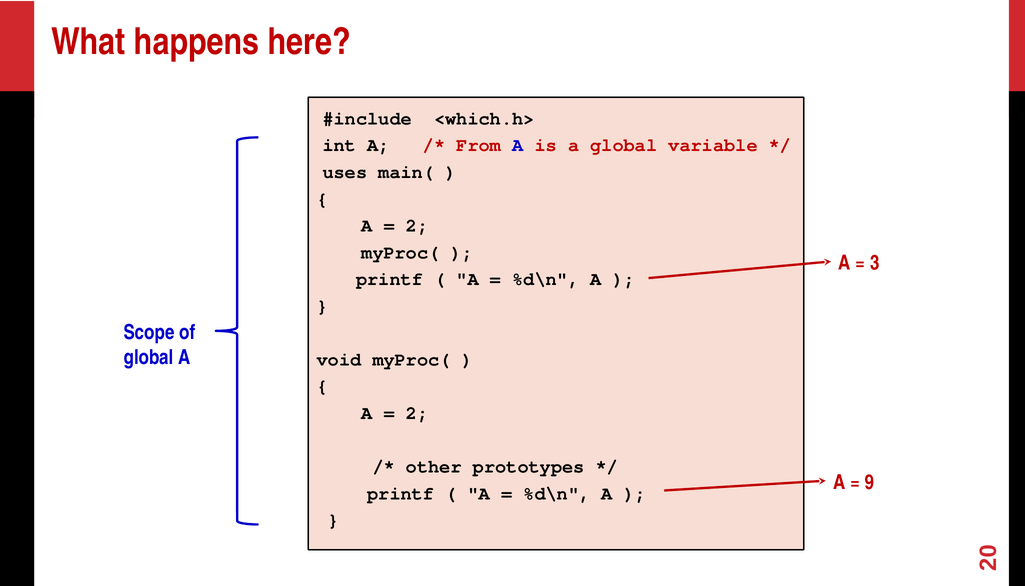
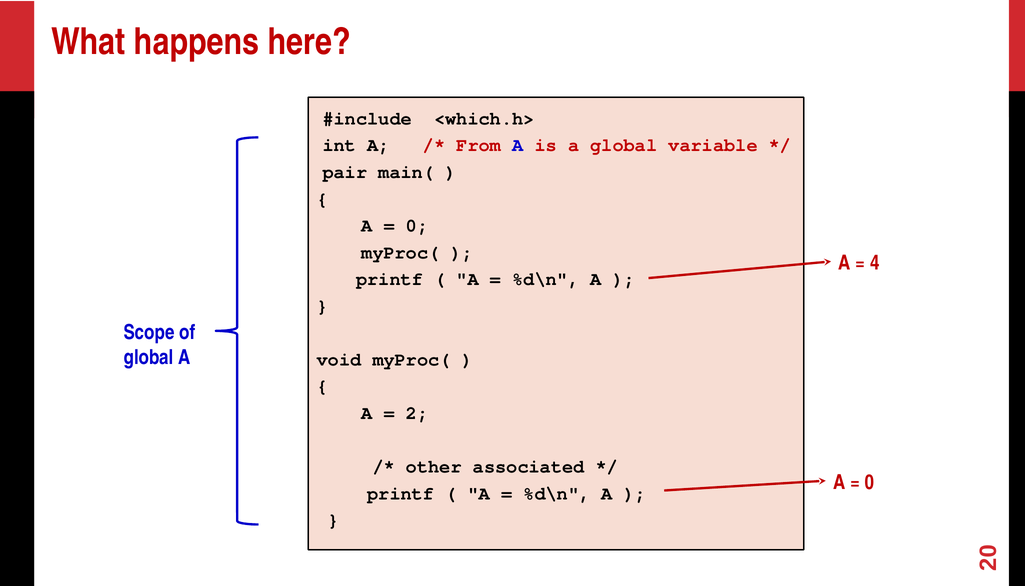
uses: uses -> pair
2 at (417, 226): 2 -> 0
3: 3 -> 4
prototypes: prototypes -> associated
9 at (869, 482): 9 -> 0
